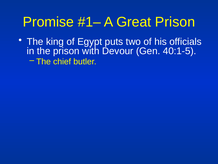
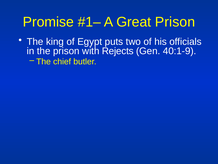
Devour: Devour -> Rejects
40:1-5: 40:1-5 -> 40:1-9
